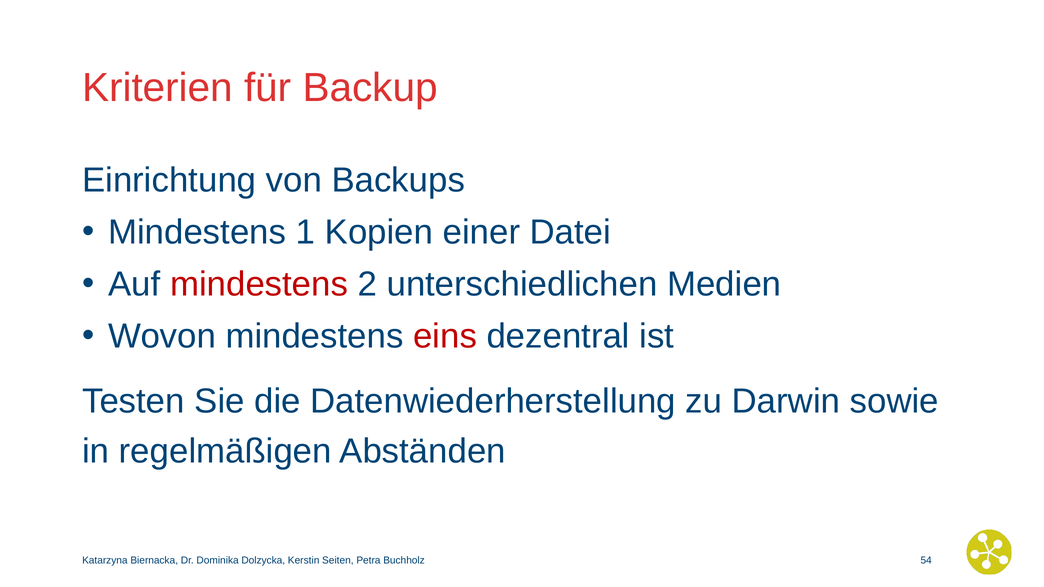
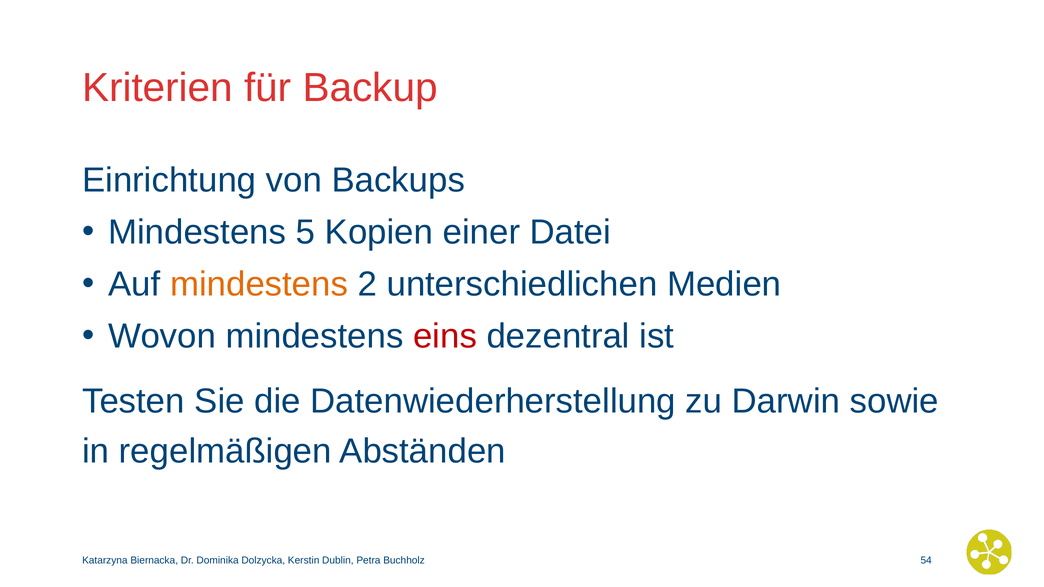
1: 1 -> 5
mindestens at (259, 284) colour: red -> orange
Seiten: Seiten -> Dublin
